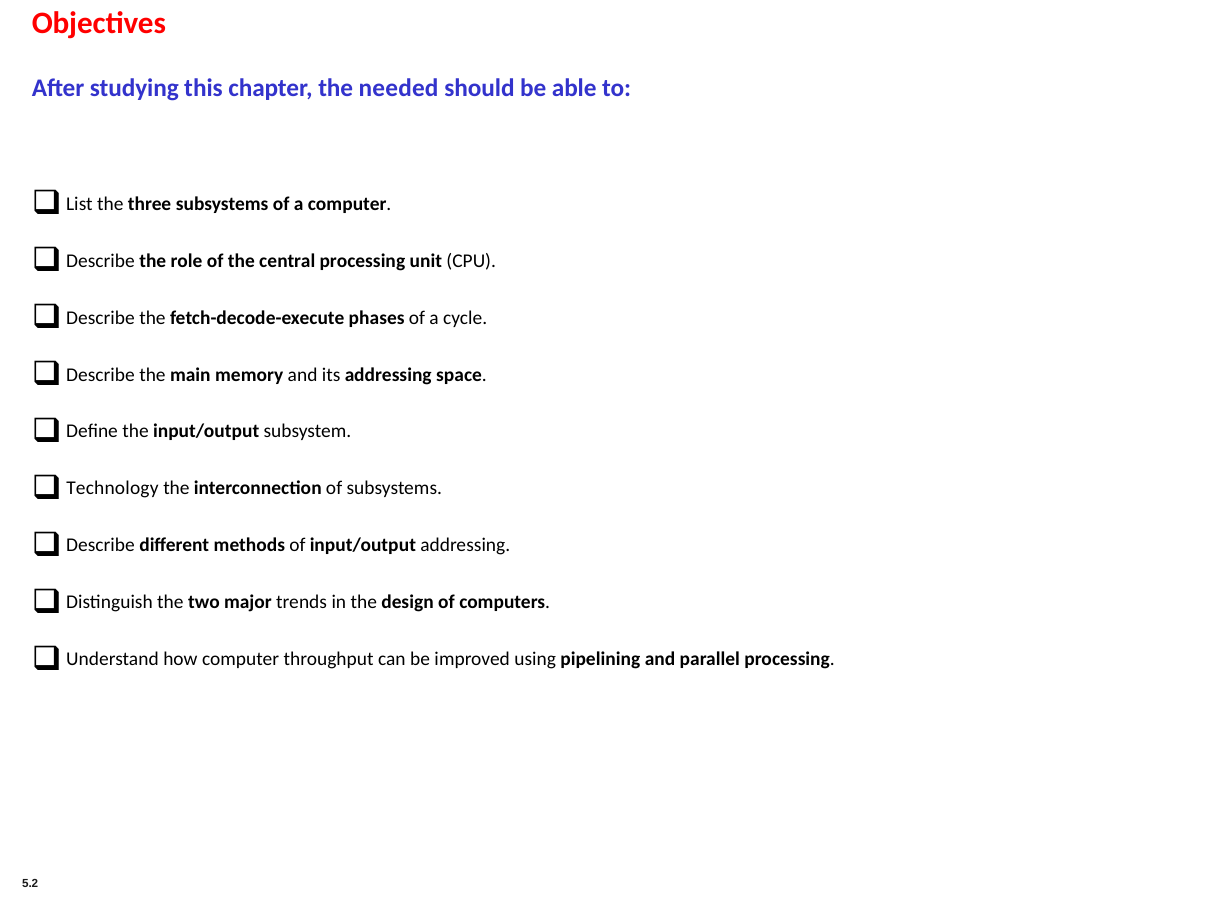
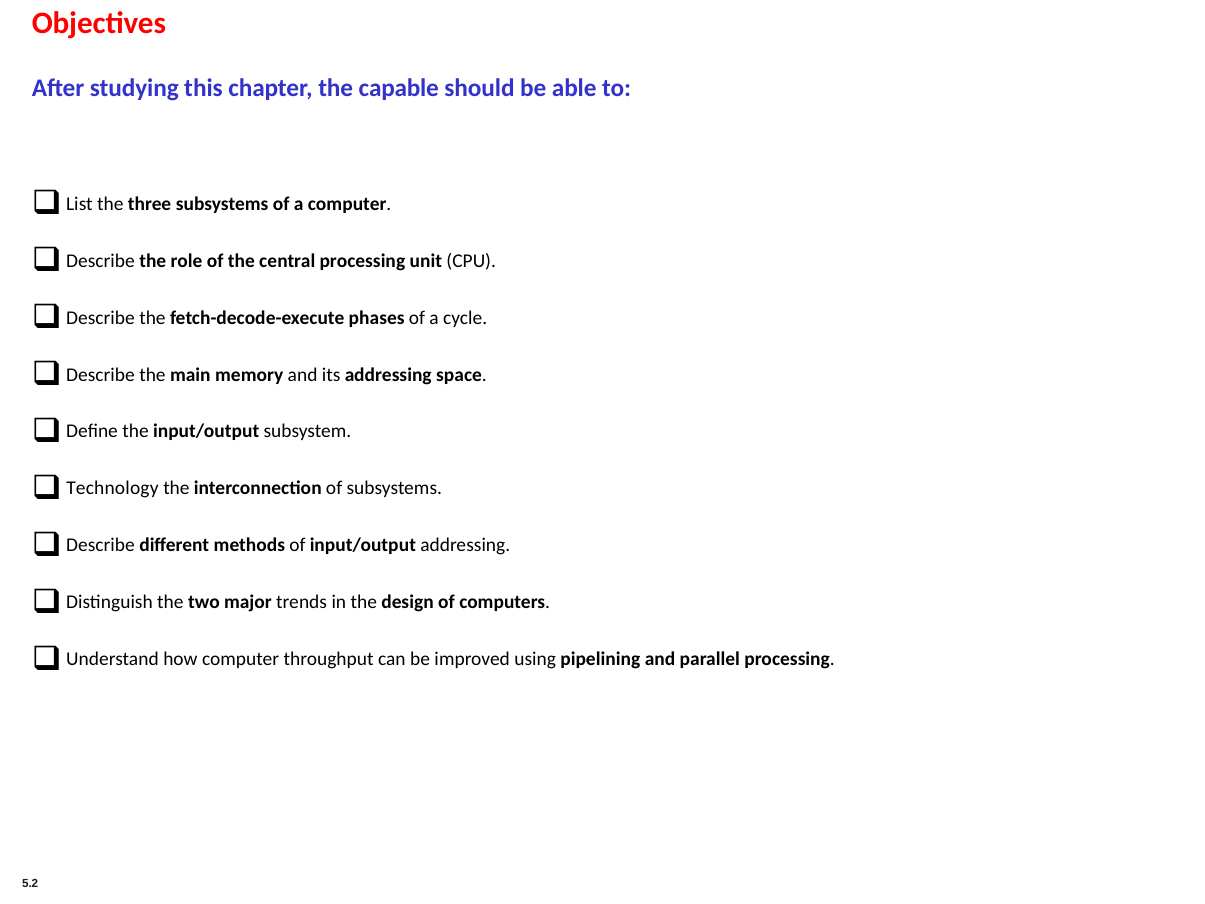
needed: needed -> capable
